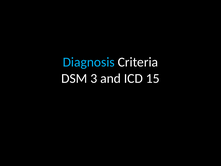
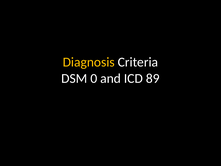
Diagnosis colour: light blue -> yellow
3: 3 -> 0
15: 15 -> 89
